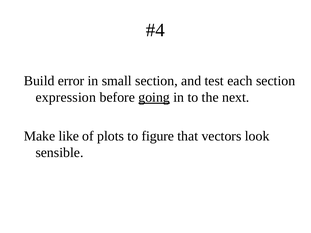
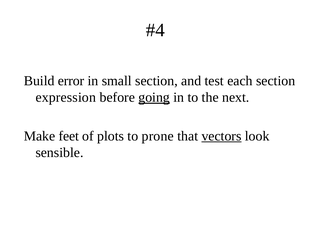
like: like -> feet
figure: figure -> prone
vectors underline: none -> present
